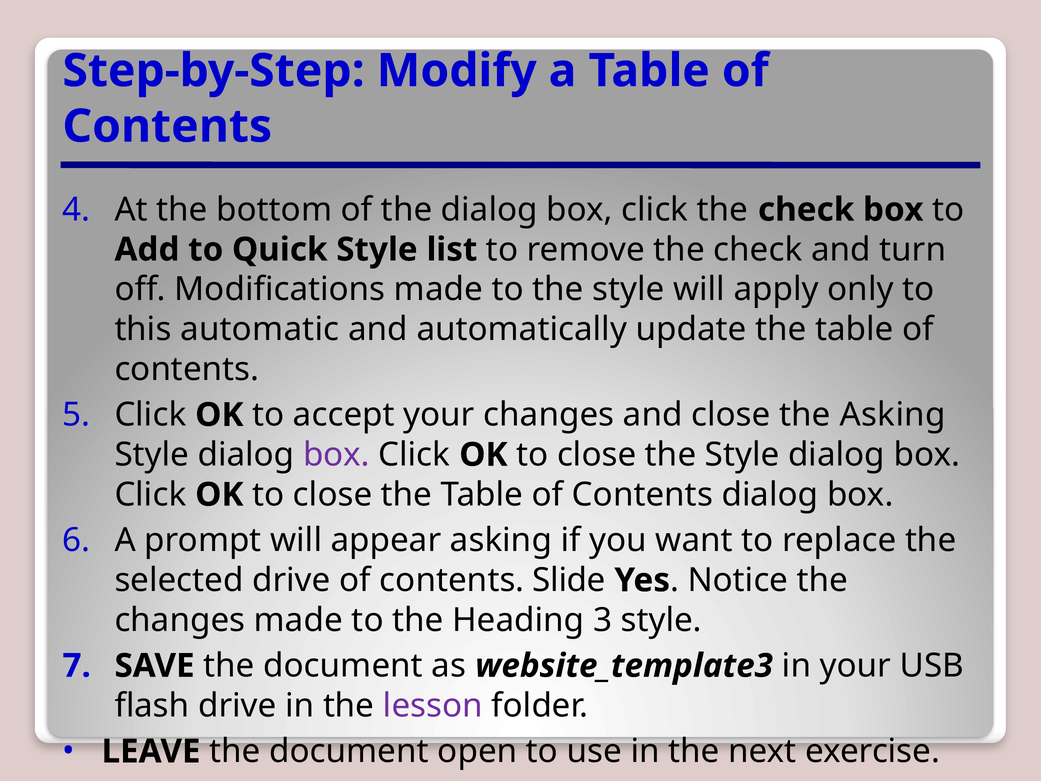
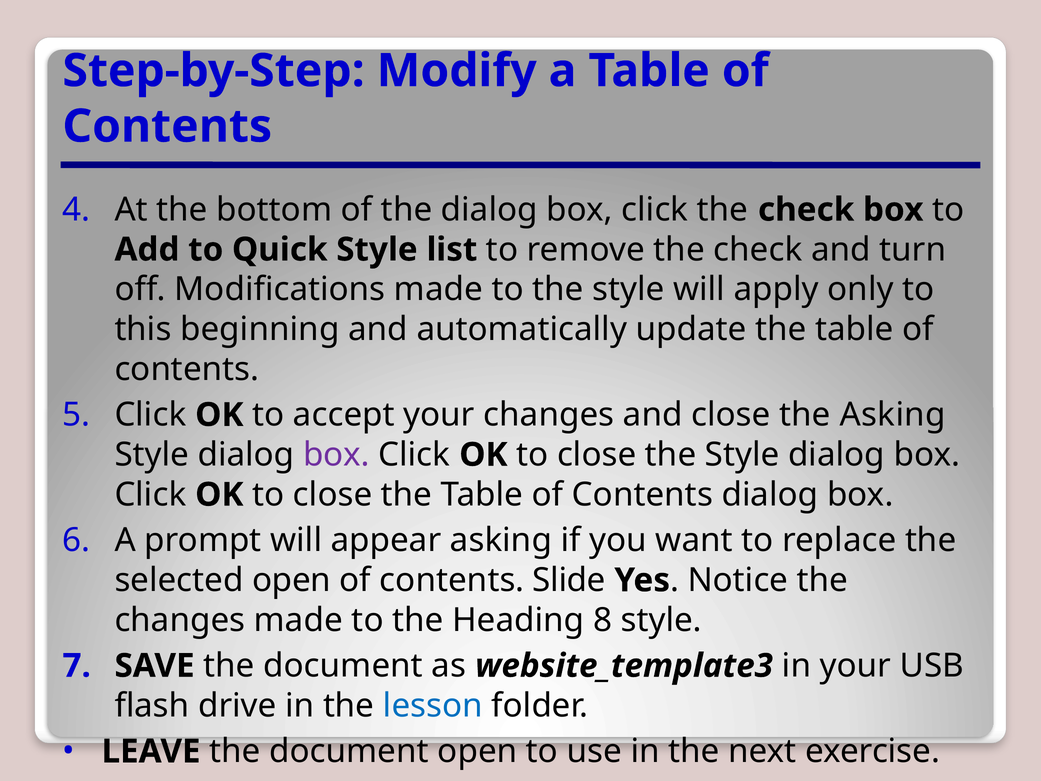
automatic: automatic -> beginning
selected drive: drive -> open
3: 3 -> 8
lesson colour: purple -> blue
